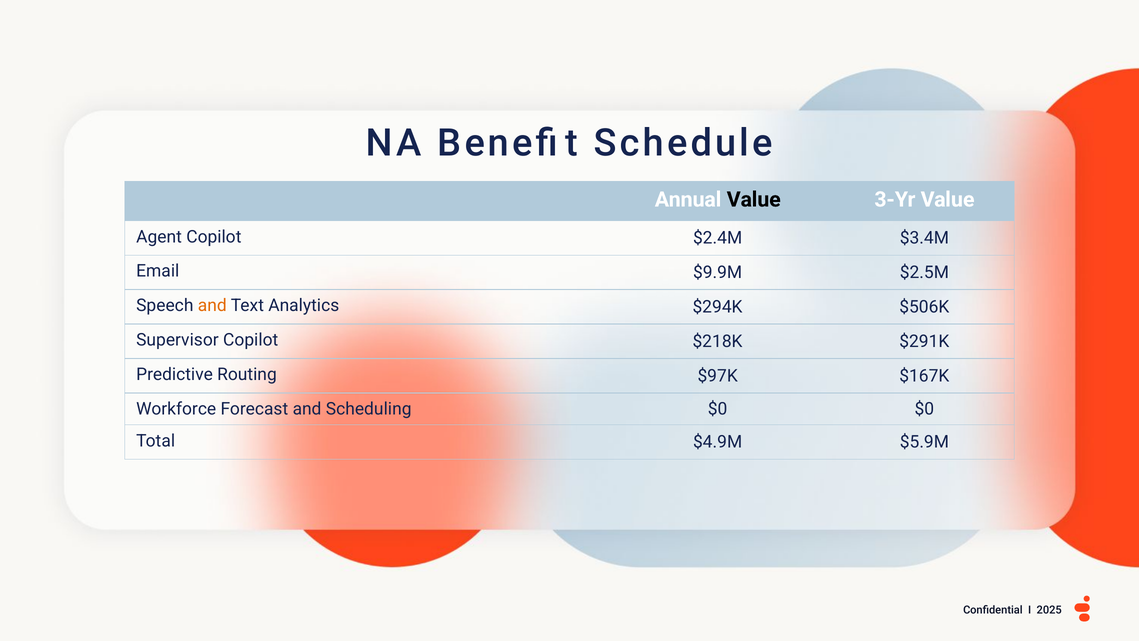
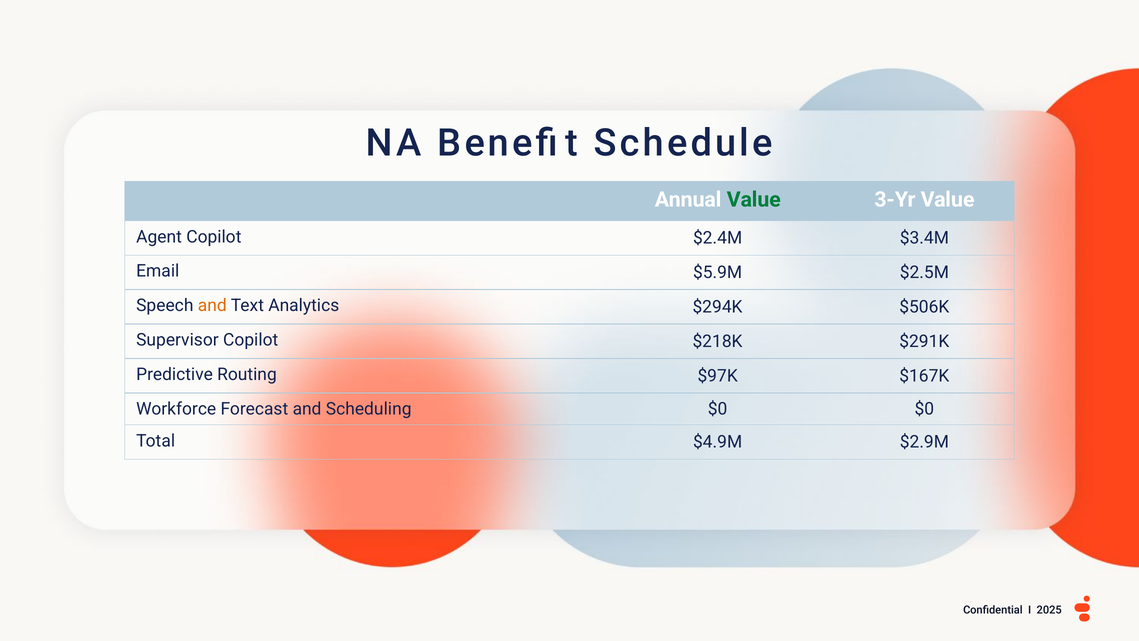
Value at (754, 199) colour: black -> green
$9.9M: $9.9M -> $5.9M
$5.9M: $5.9M -> $2.9M
